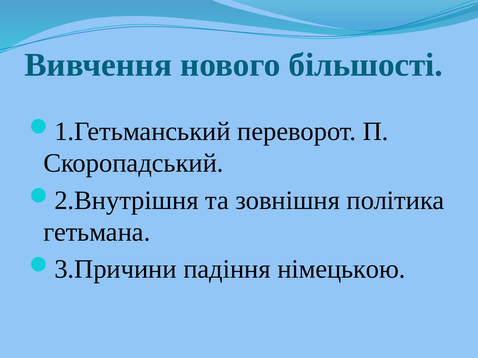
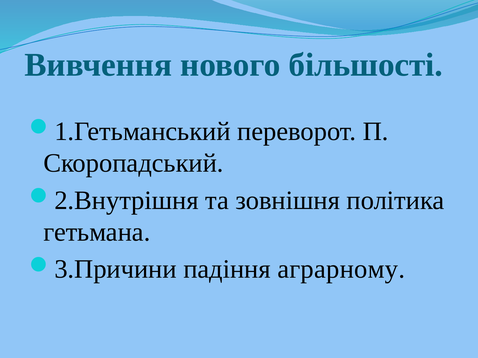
німецькою: німецькою -> аграрному
